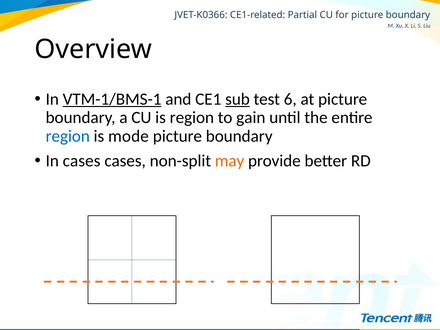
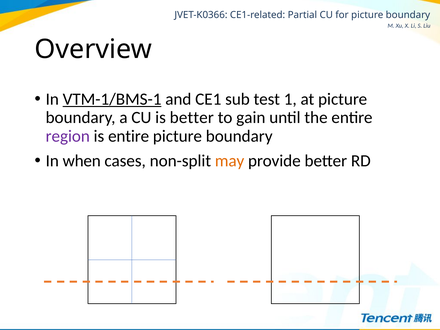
sub underline: present -> none
6: 6 -> 1
is region: region -> better
region at (68, 136) colour: blue -> purple
is mode: mode -> entire
In cases: cases -> when
